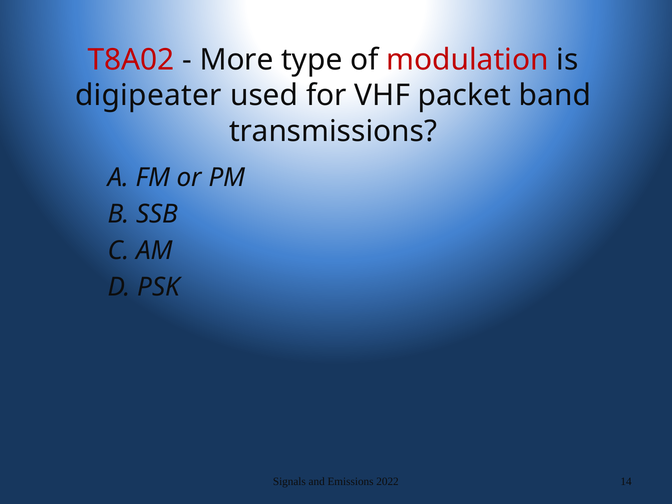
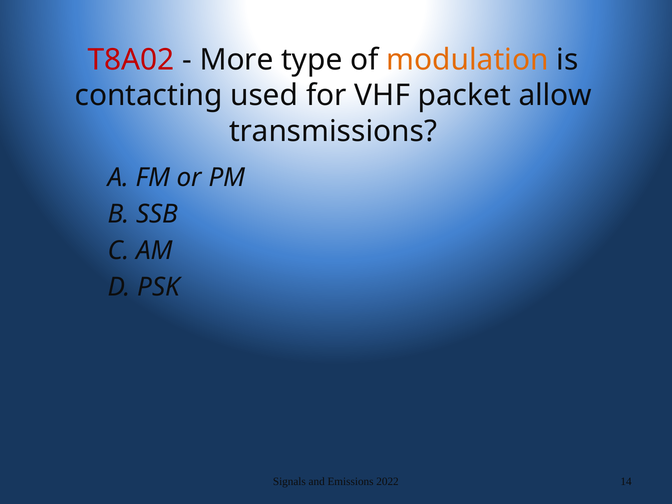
modulation colour: red -> orange
digipeater: digipeater -> contacting
band: band -> allow
